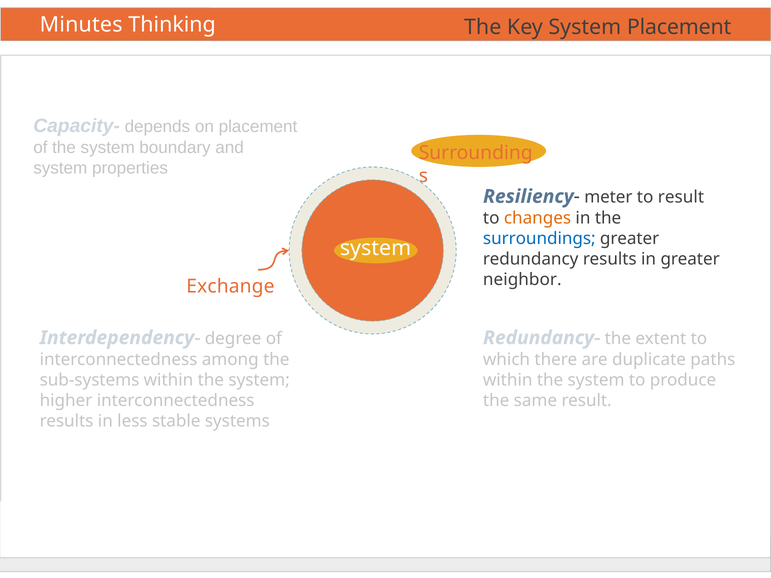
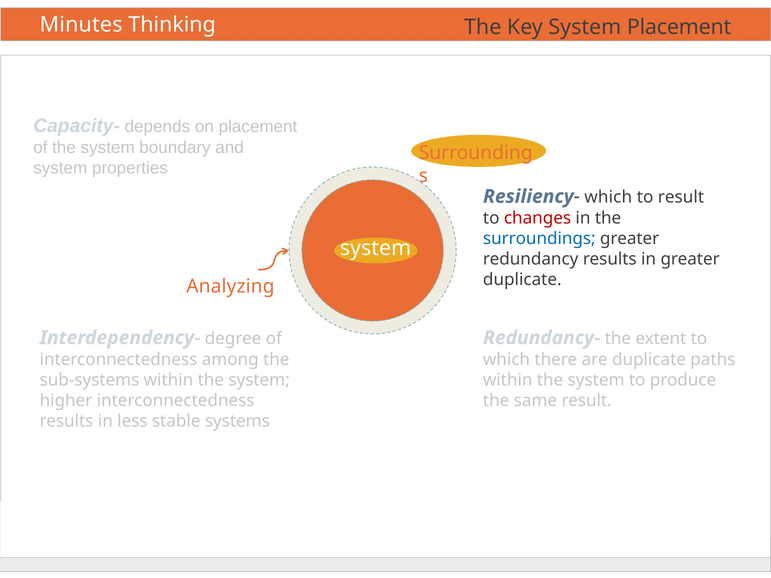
meter at (608, 197): meter -> which
changes colour: orange -> red
neighbor at (522, 280): neighbor -> duplicate
Exchange: Exchange -> Analyzing
